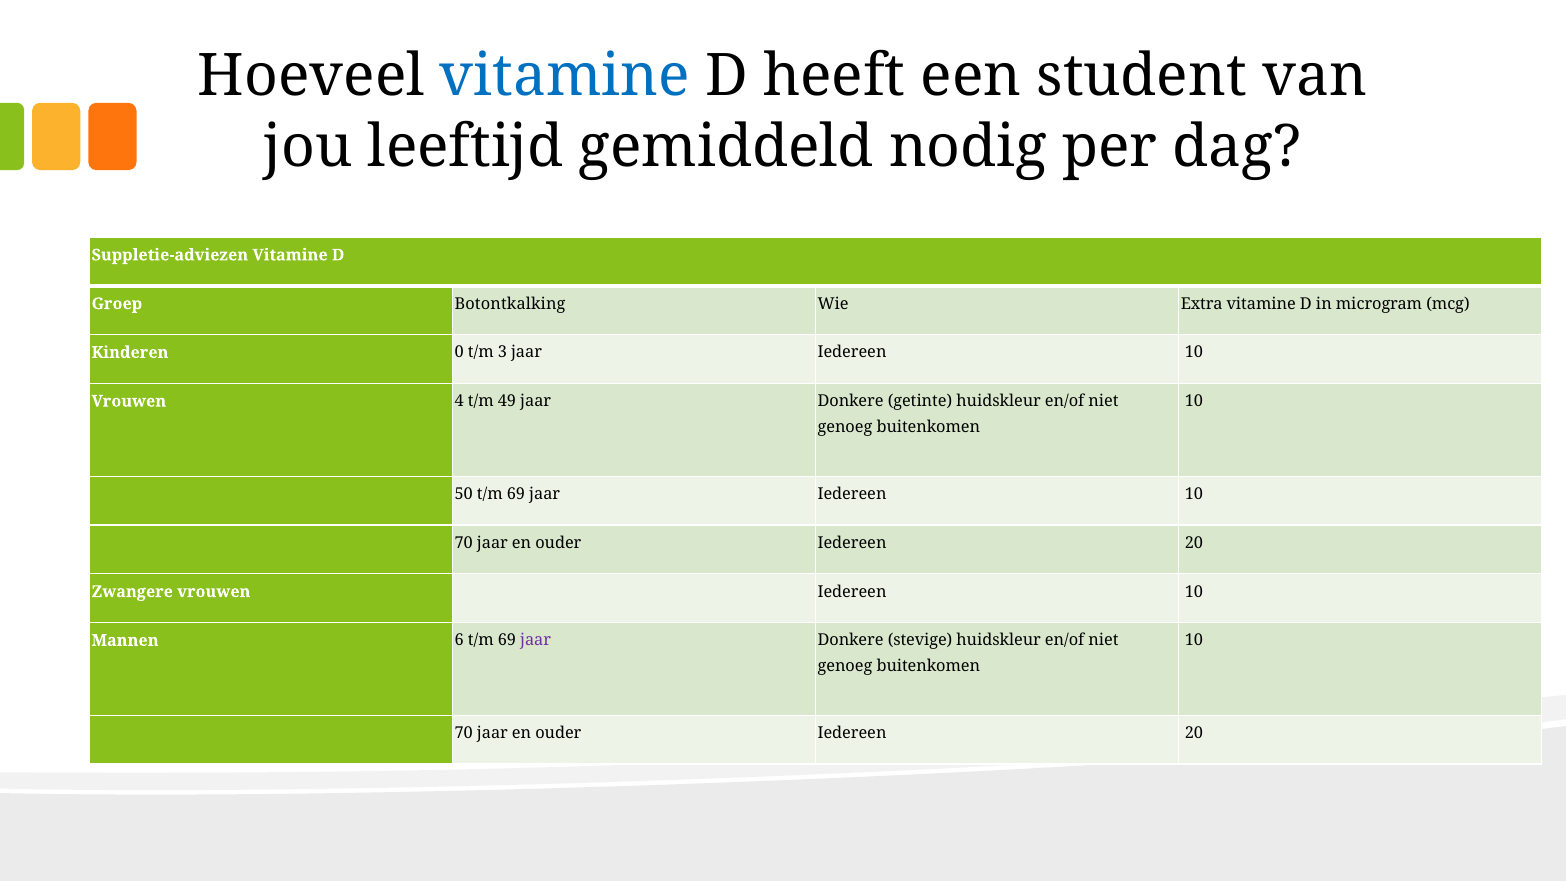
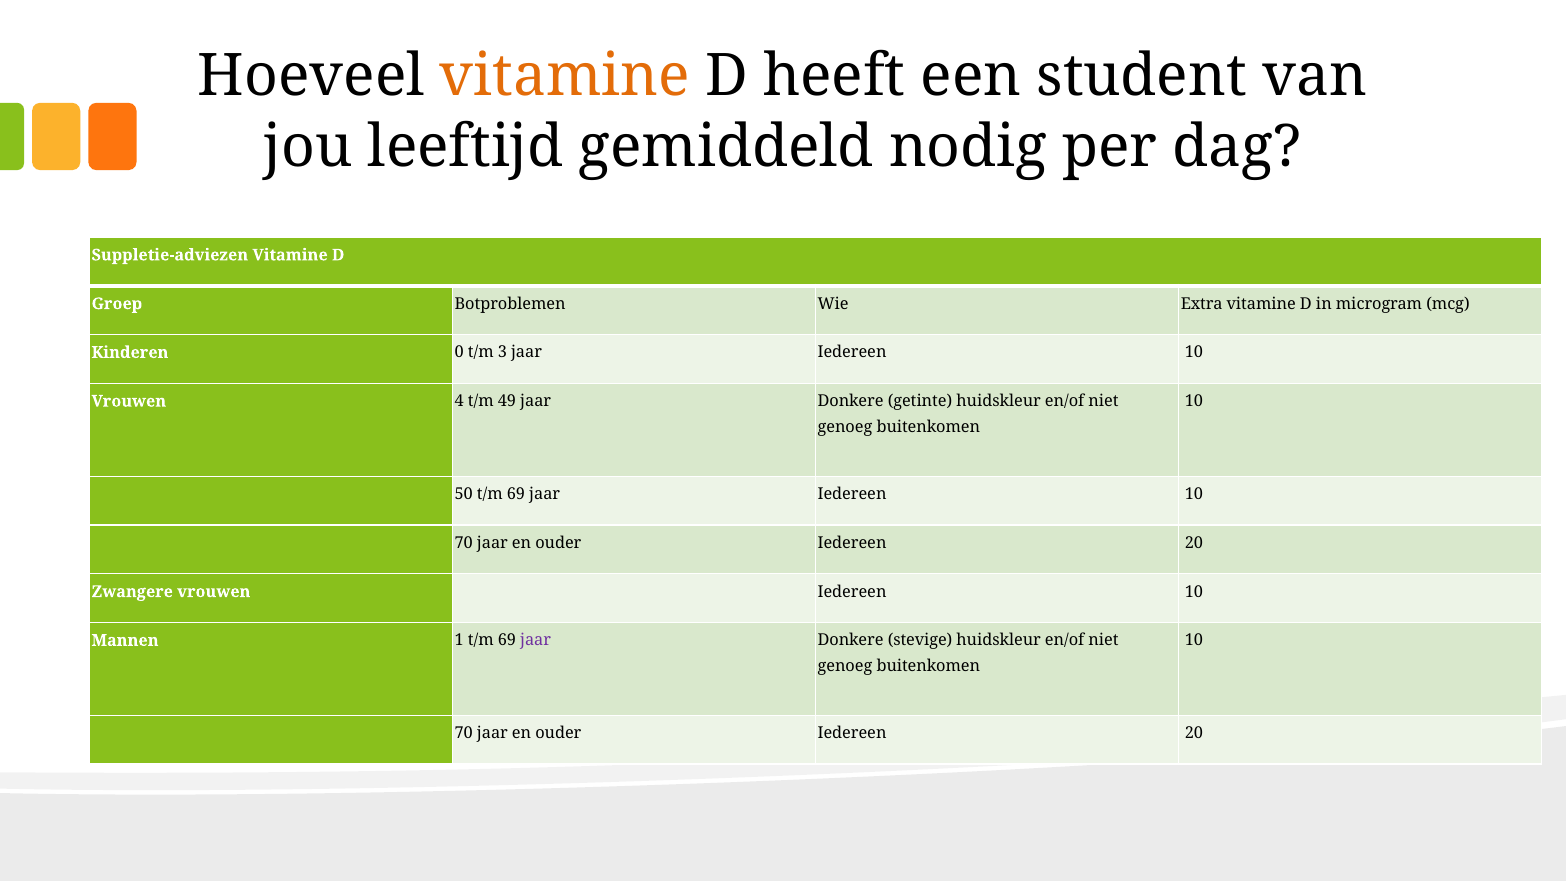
vitamine at (565, 76) colour: blue -> orange
Botontkalking: Botontkalking -> Botproblemen
6: 6 -> 1
